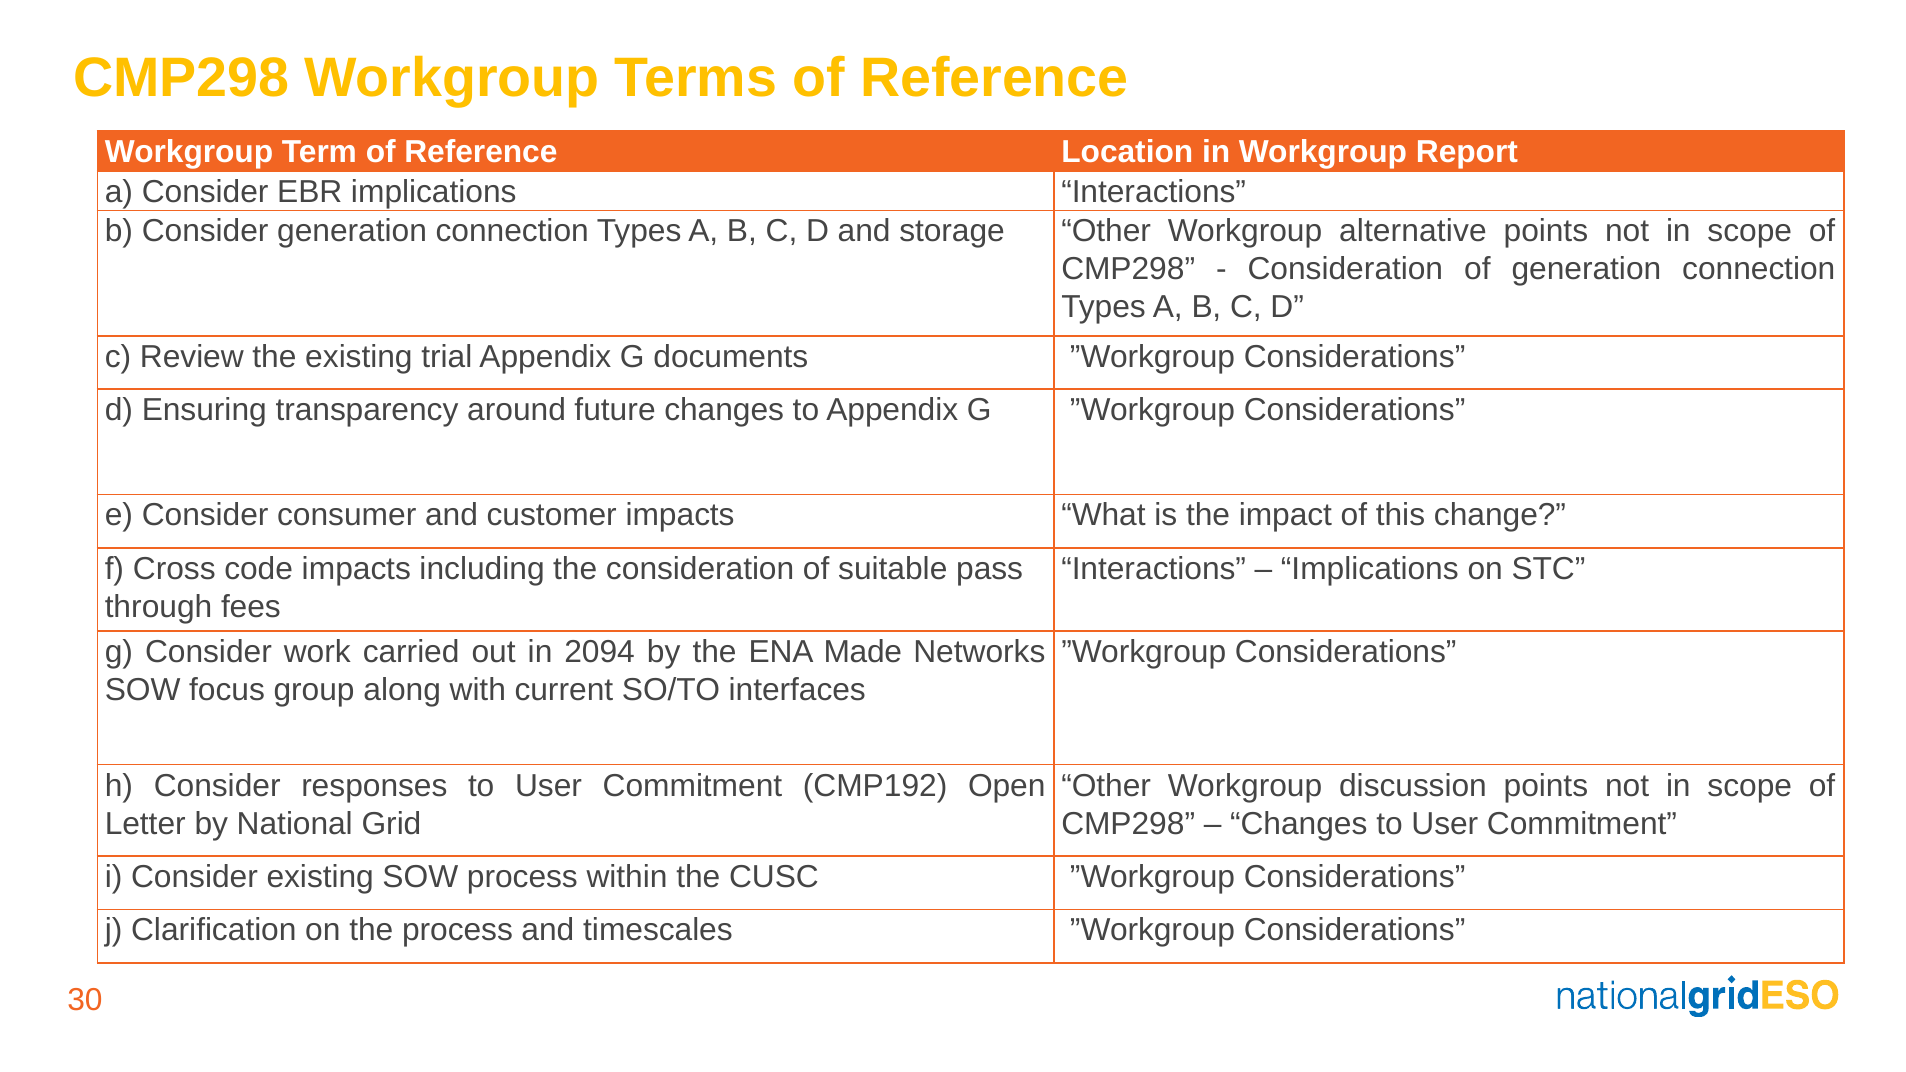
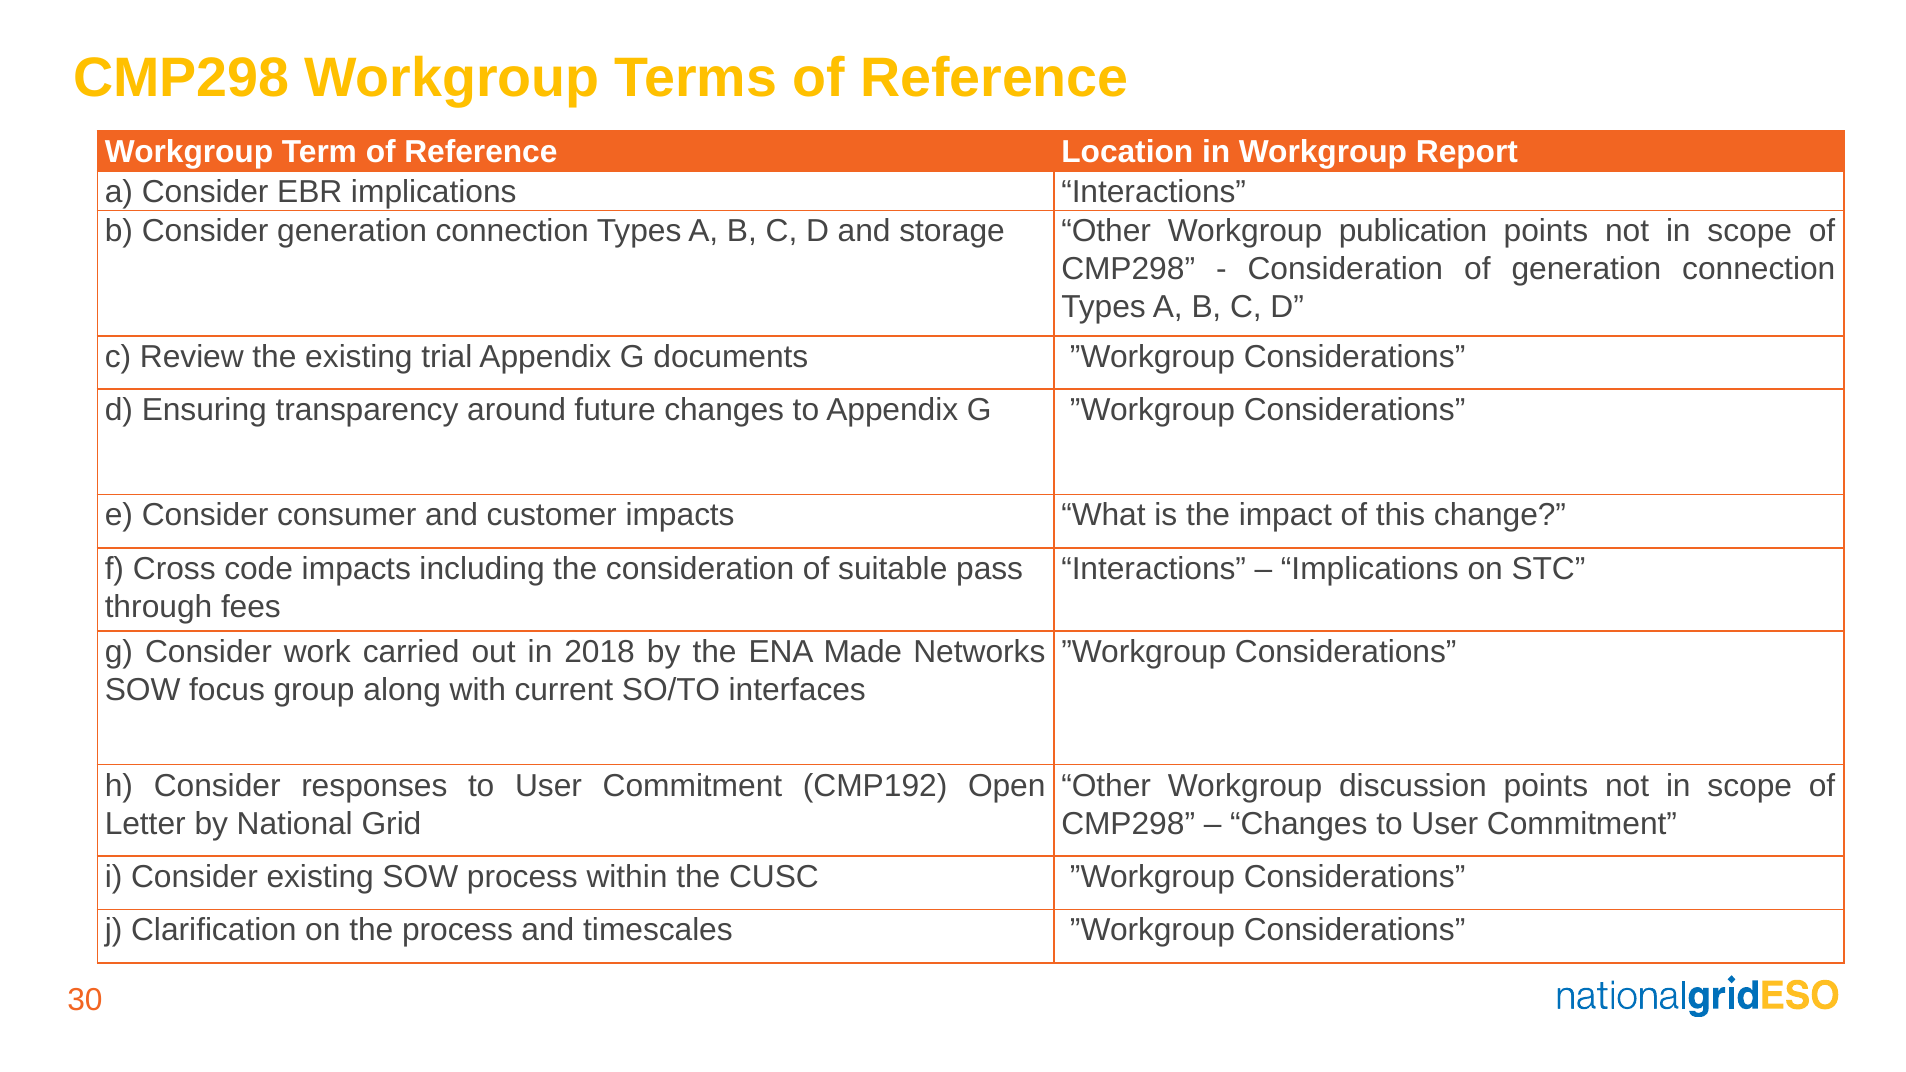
alternative: alternative -> publication
2094: 2094 -> 2018
